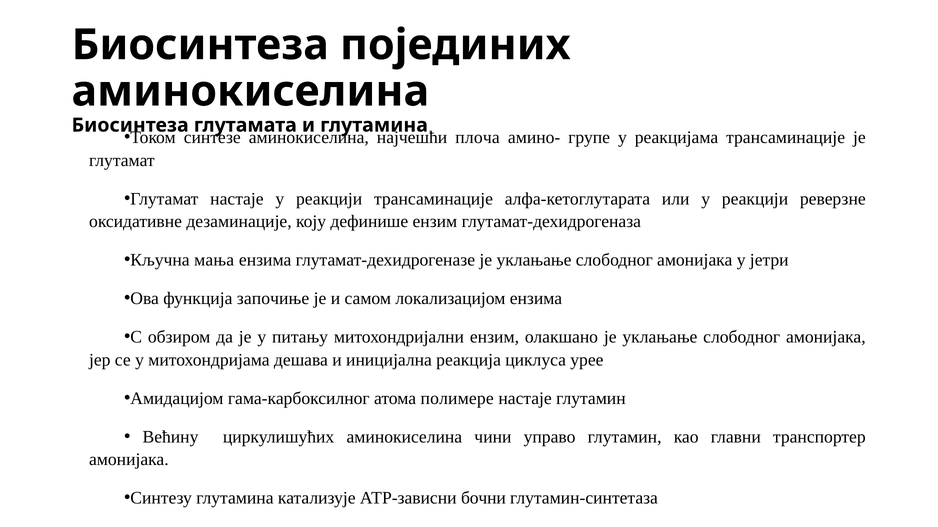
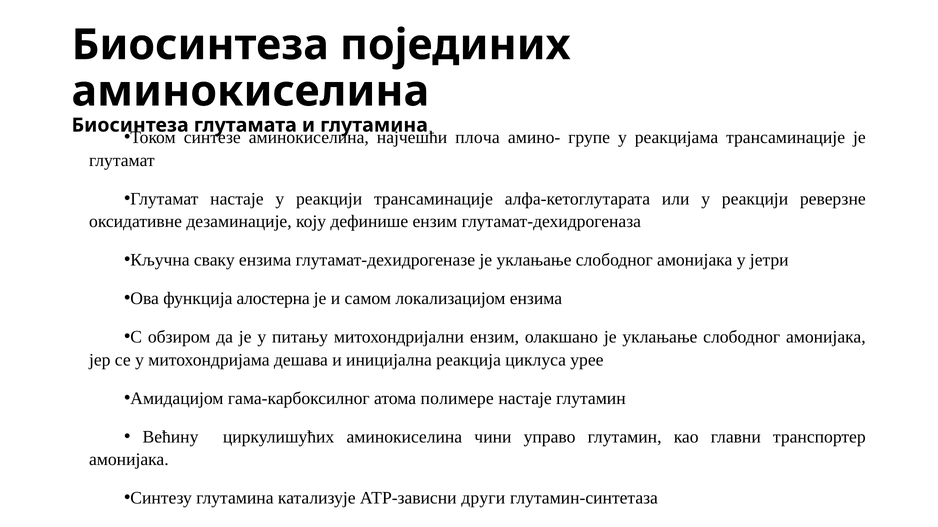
мања: мања -> сваку
започиње: започиње -> алостерна
бочни: бочни -> други
